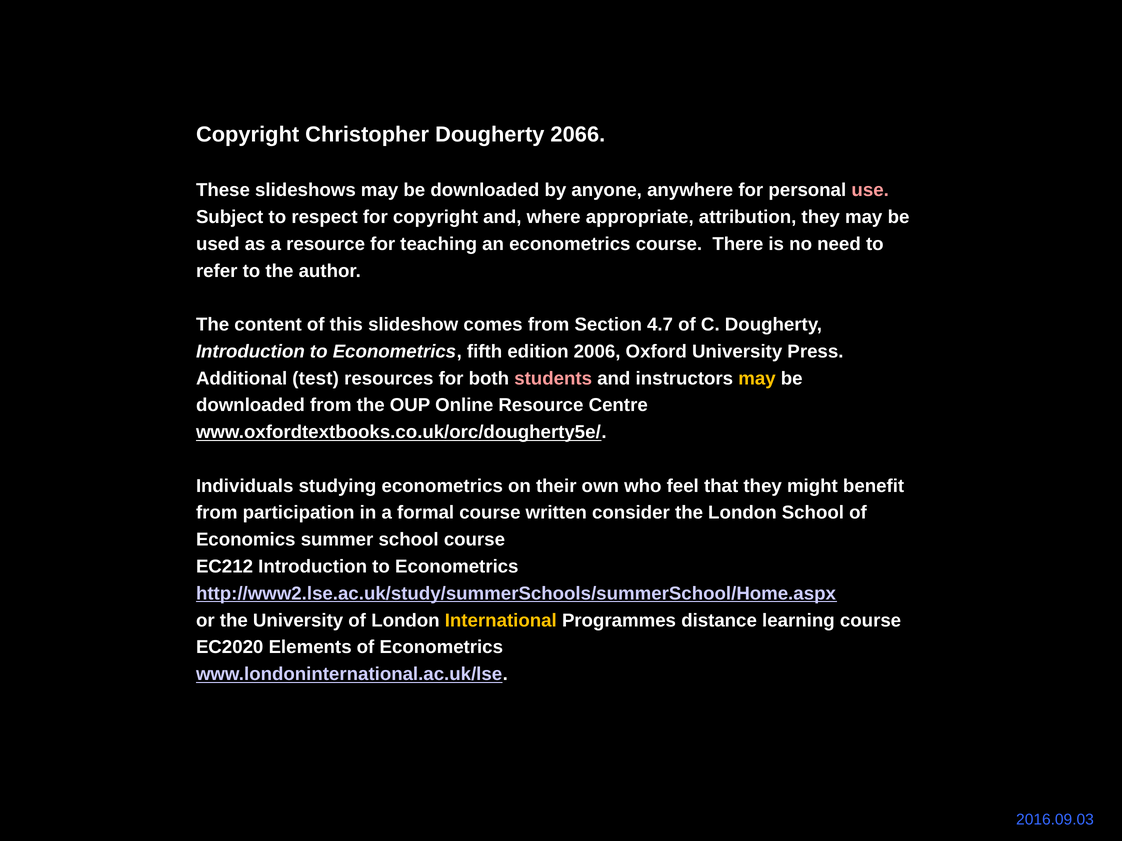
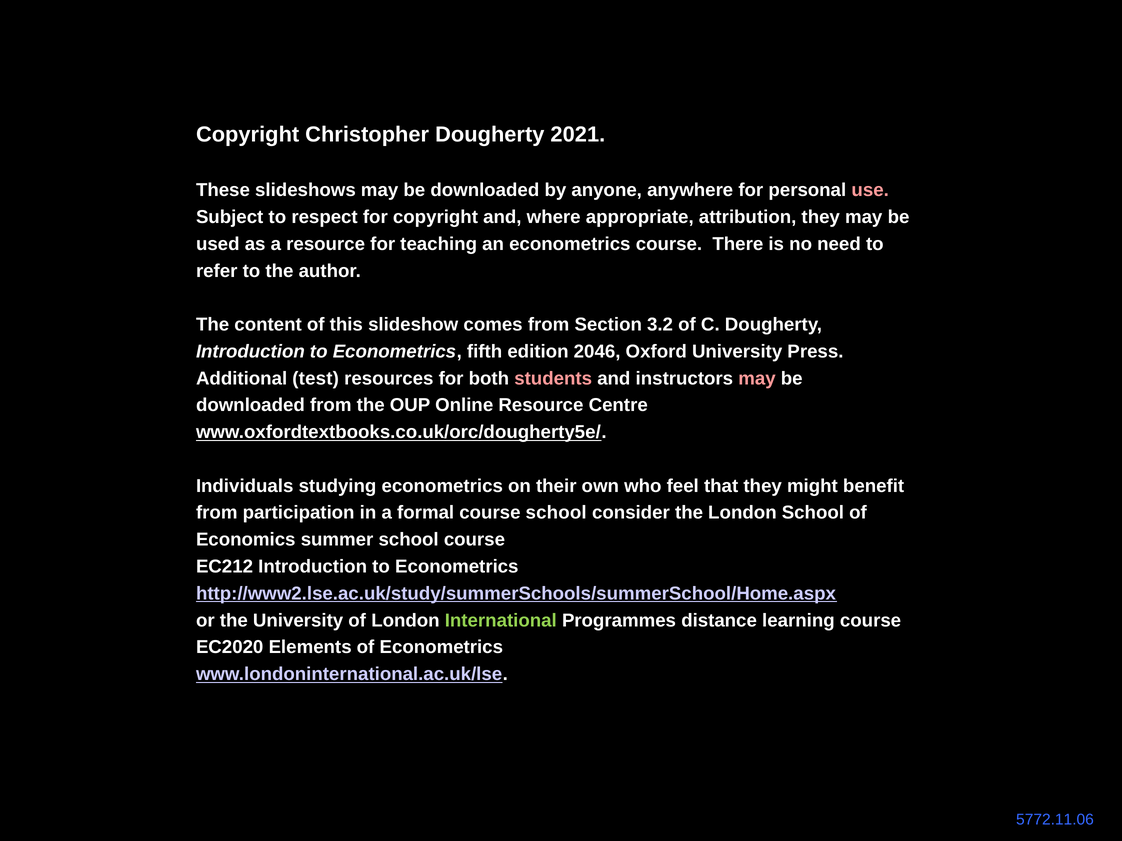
2066: 2066 -> 2021
4.7: 4.7 -> 3.2
2006: 2006 -> 2046
may at (757, 379) colour: yellow -> pink
course written: written -> school
International colour: yellow -> light green
2016.09.03: 2016.09.03 -> 5772.11.06
